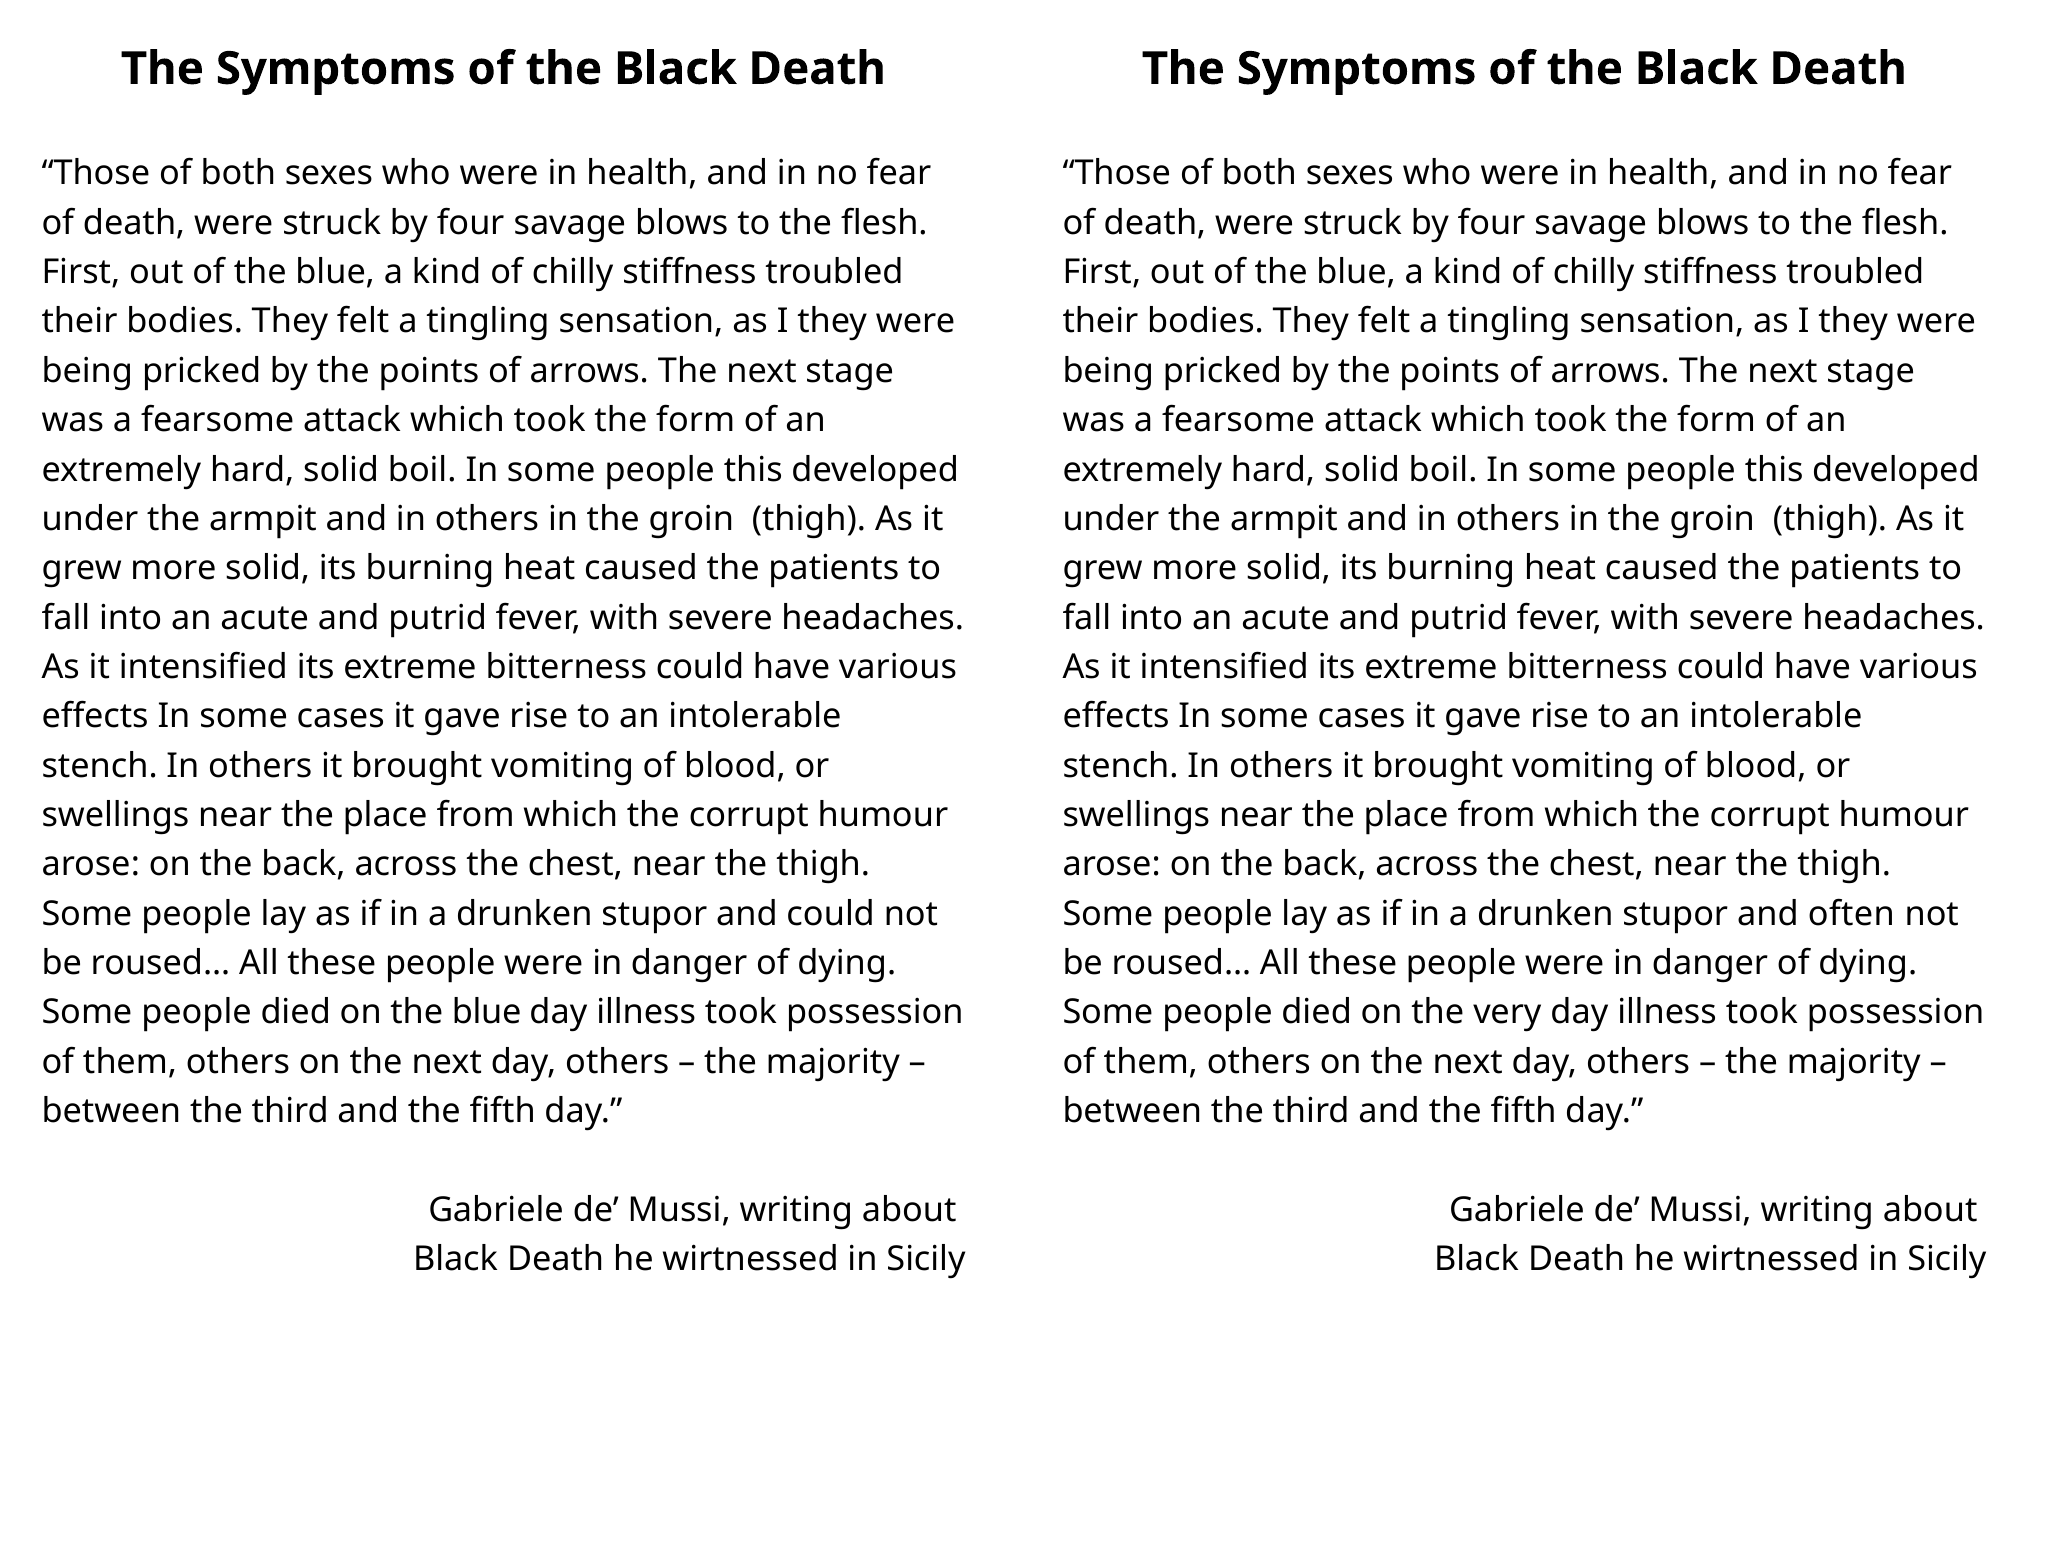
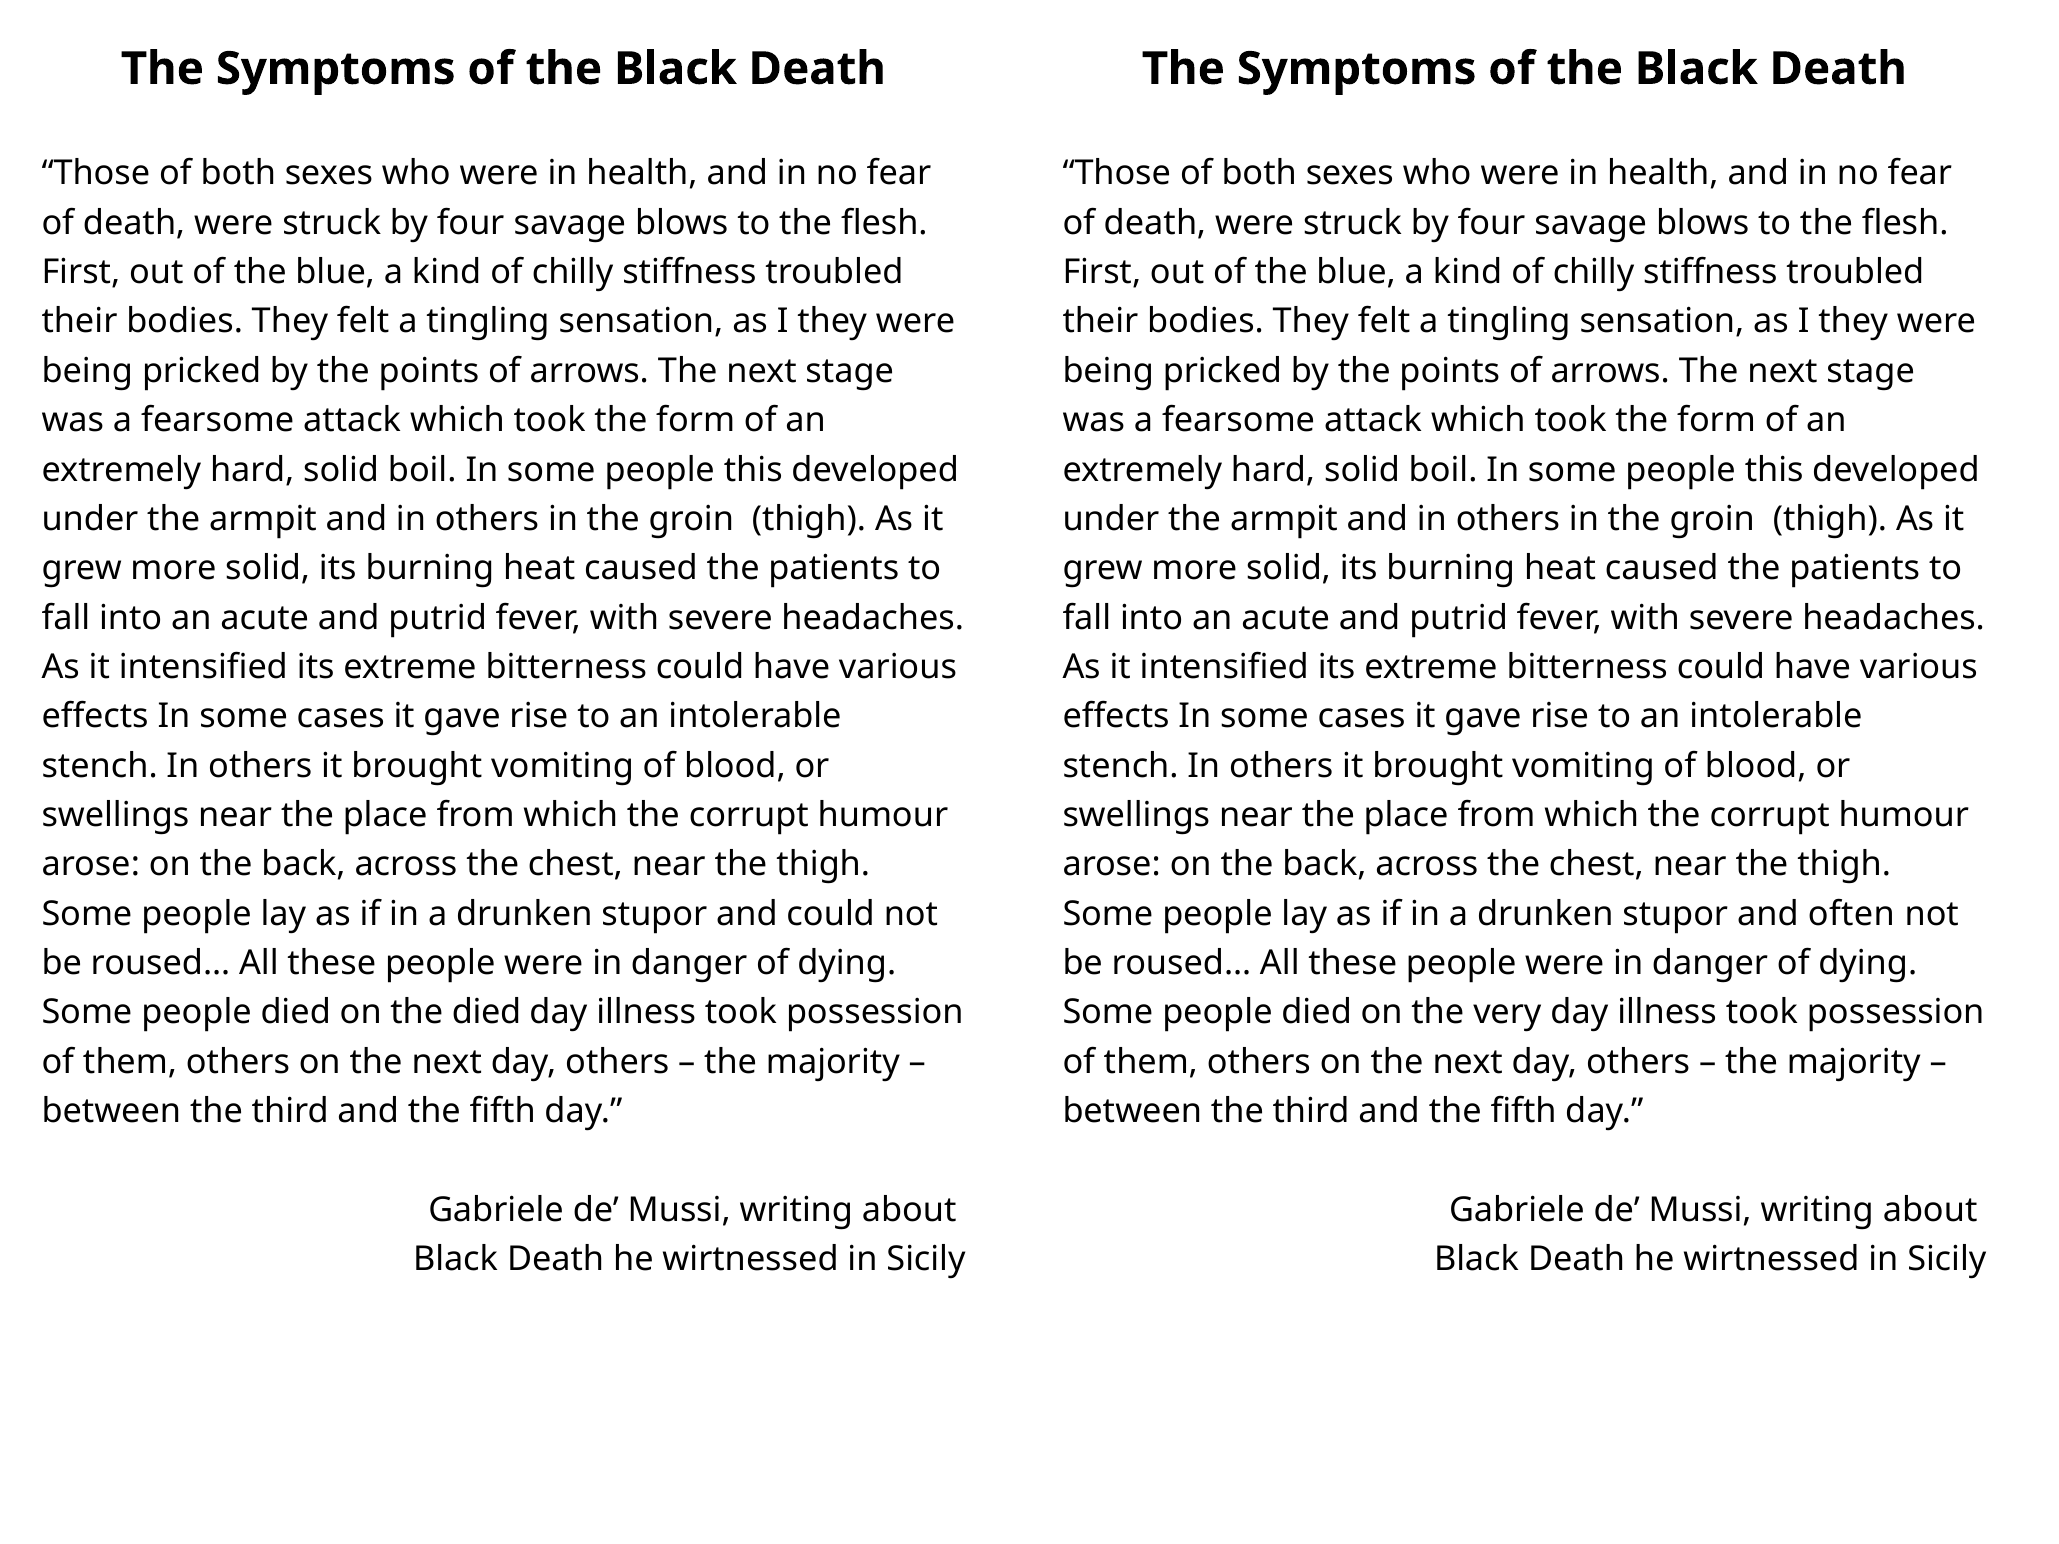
on the blue: blue -> died
